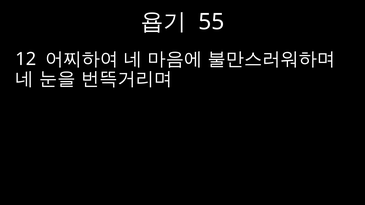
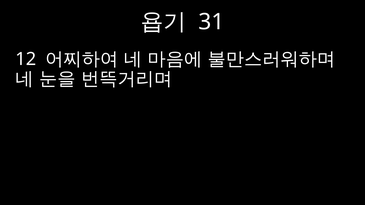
55: 55 -> 31
